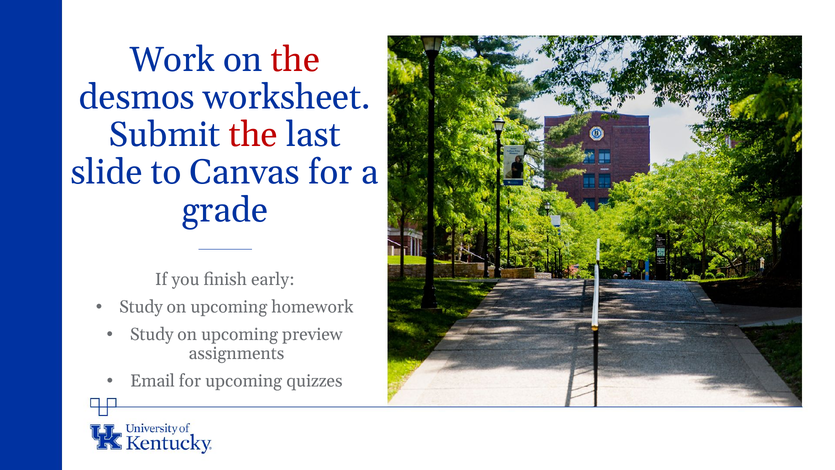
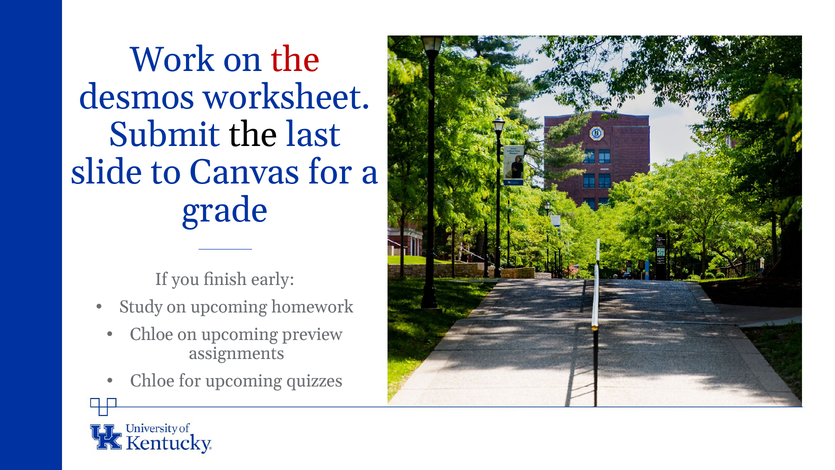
the at (253, 135) colour: red -> black
Study at (152, 334): Study -> Chloe
Email at (153, 381): Email -> Chloe
